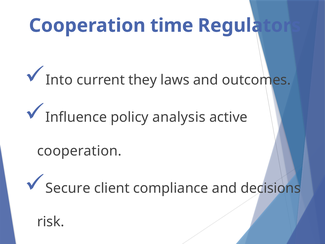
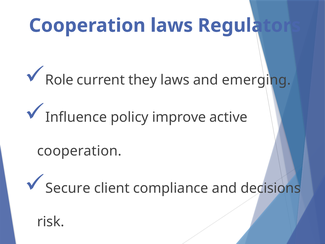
Cooperation time: time -> laws
Into: Into -> Role
outcomes: outcomes -> emerging
analysis: analysis -> improve
